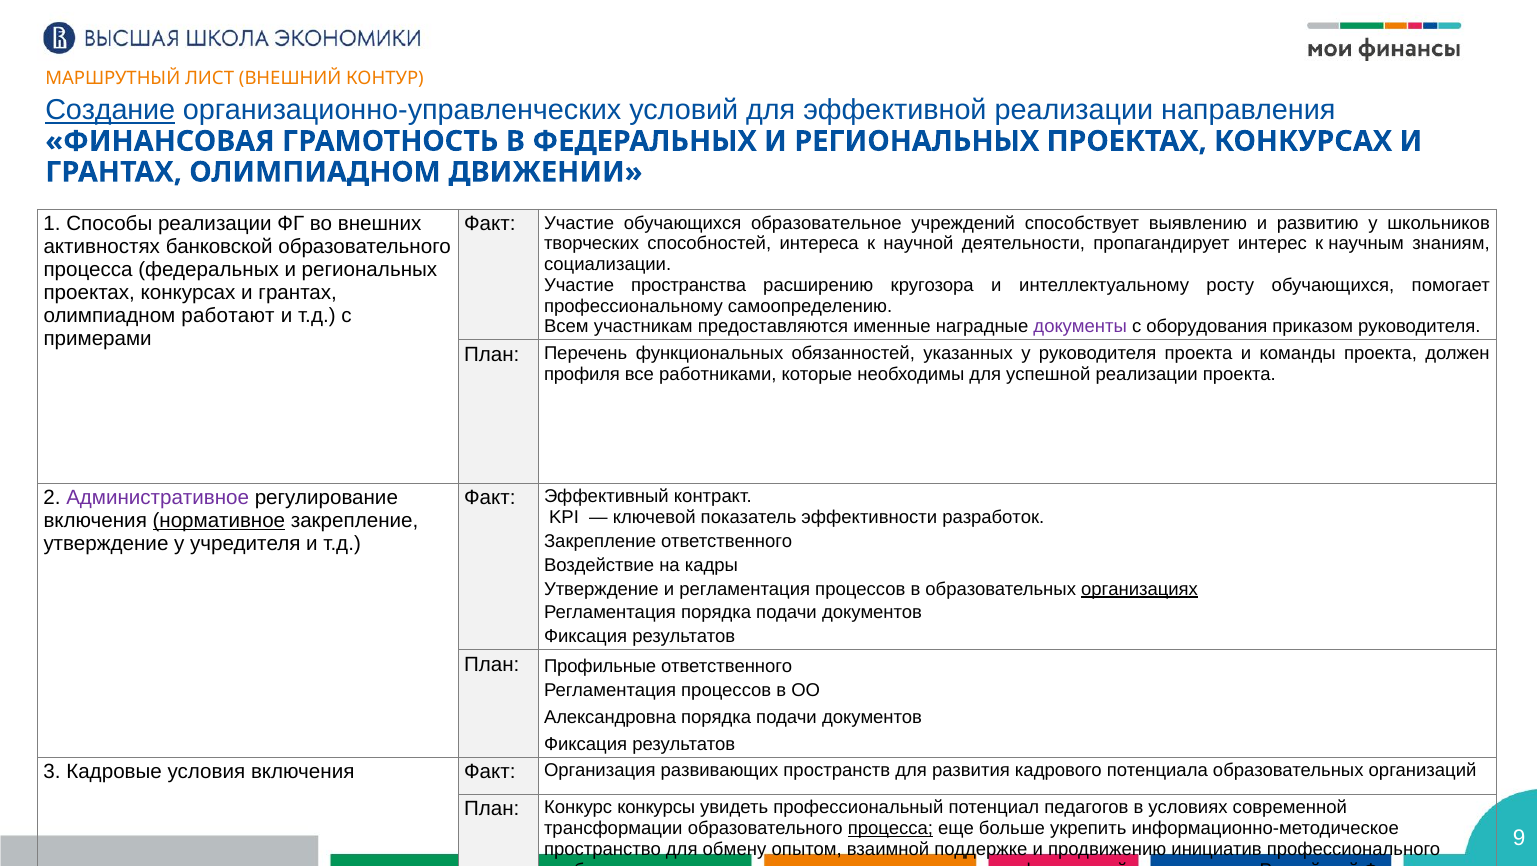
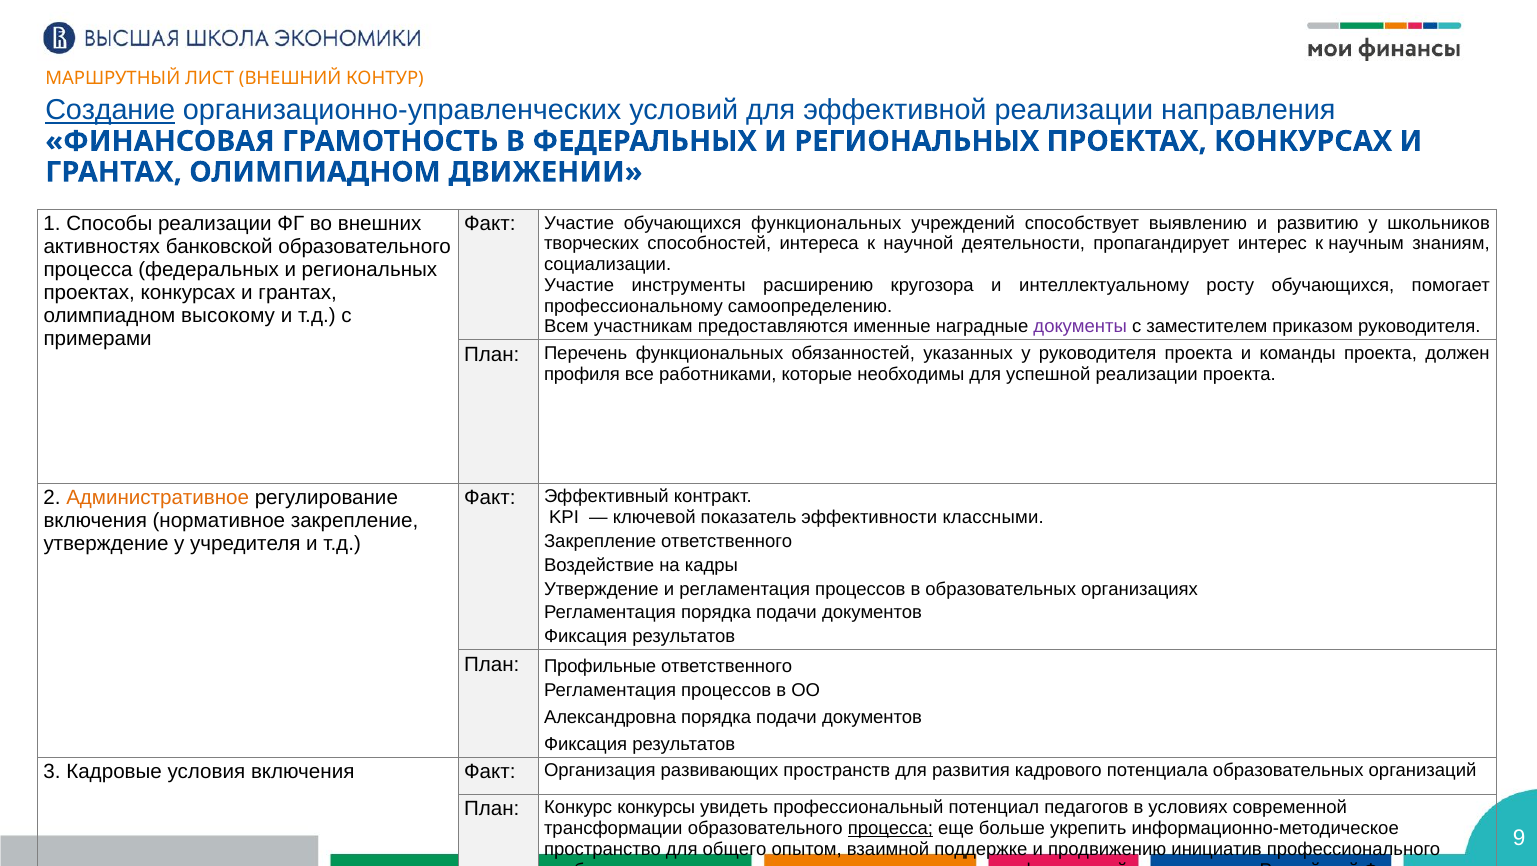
обучающихся образовательное: образовательное -> функциональных
пространства: пространства -> инструменты
работают: работают -> высокому
оборудования: оборудования -> заместителем
Административное colour: purple -> orange
разработок: разработок -> классными
нормативное underline: present -> none
организациях underline: present -> none
обмену: обмену -> общего
